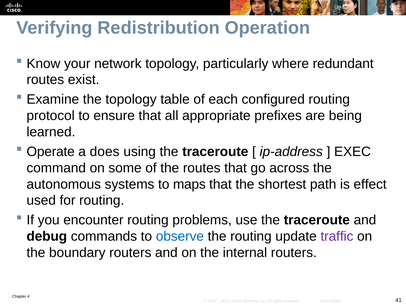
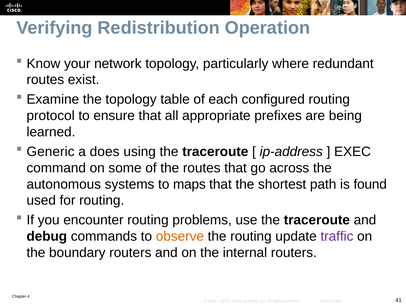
Operate: Operate -> Generic
effect: effect -> found
observe colour: blue -> orange
